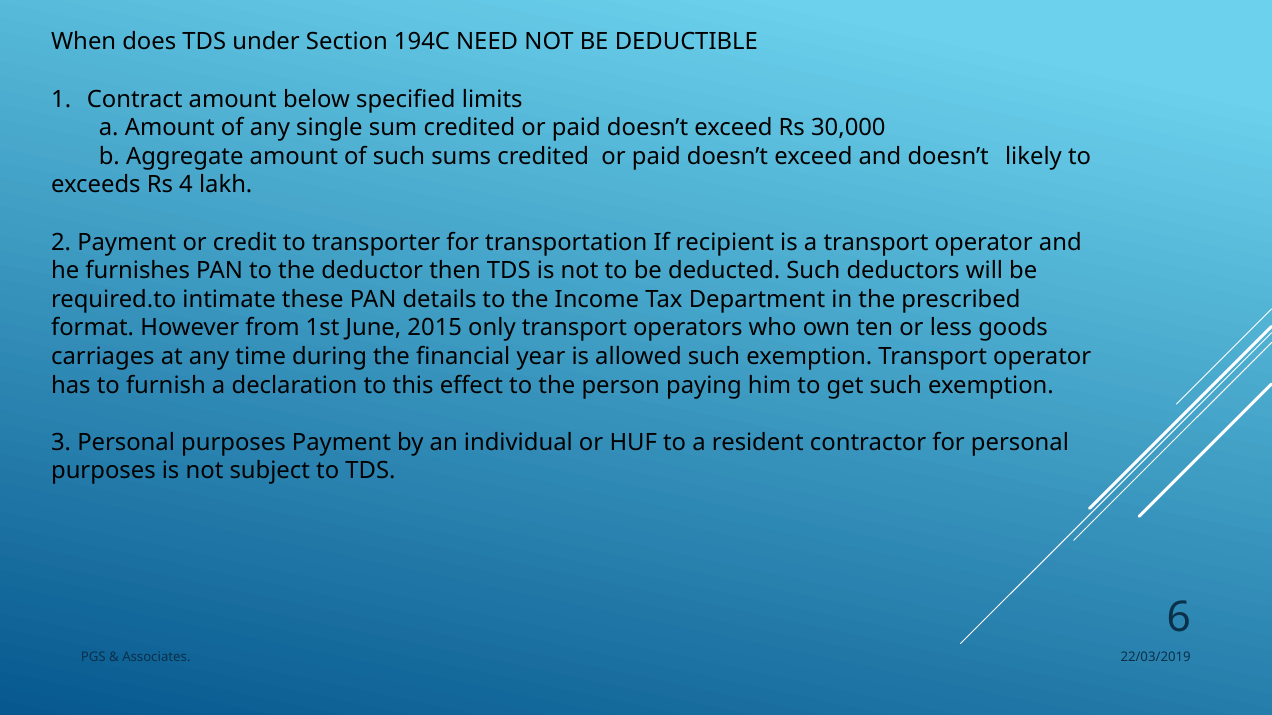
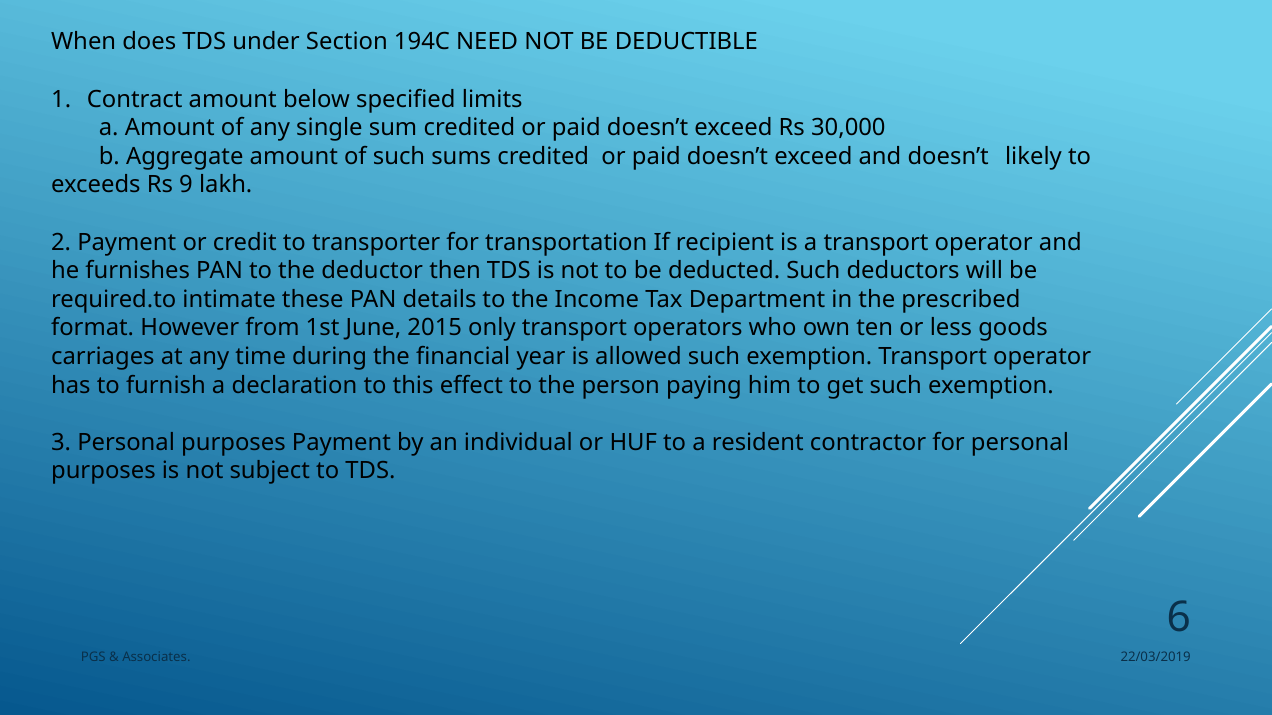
4: 4 -> 9
